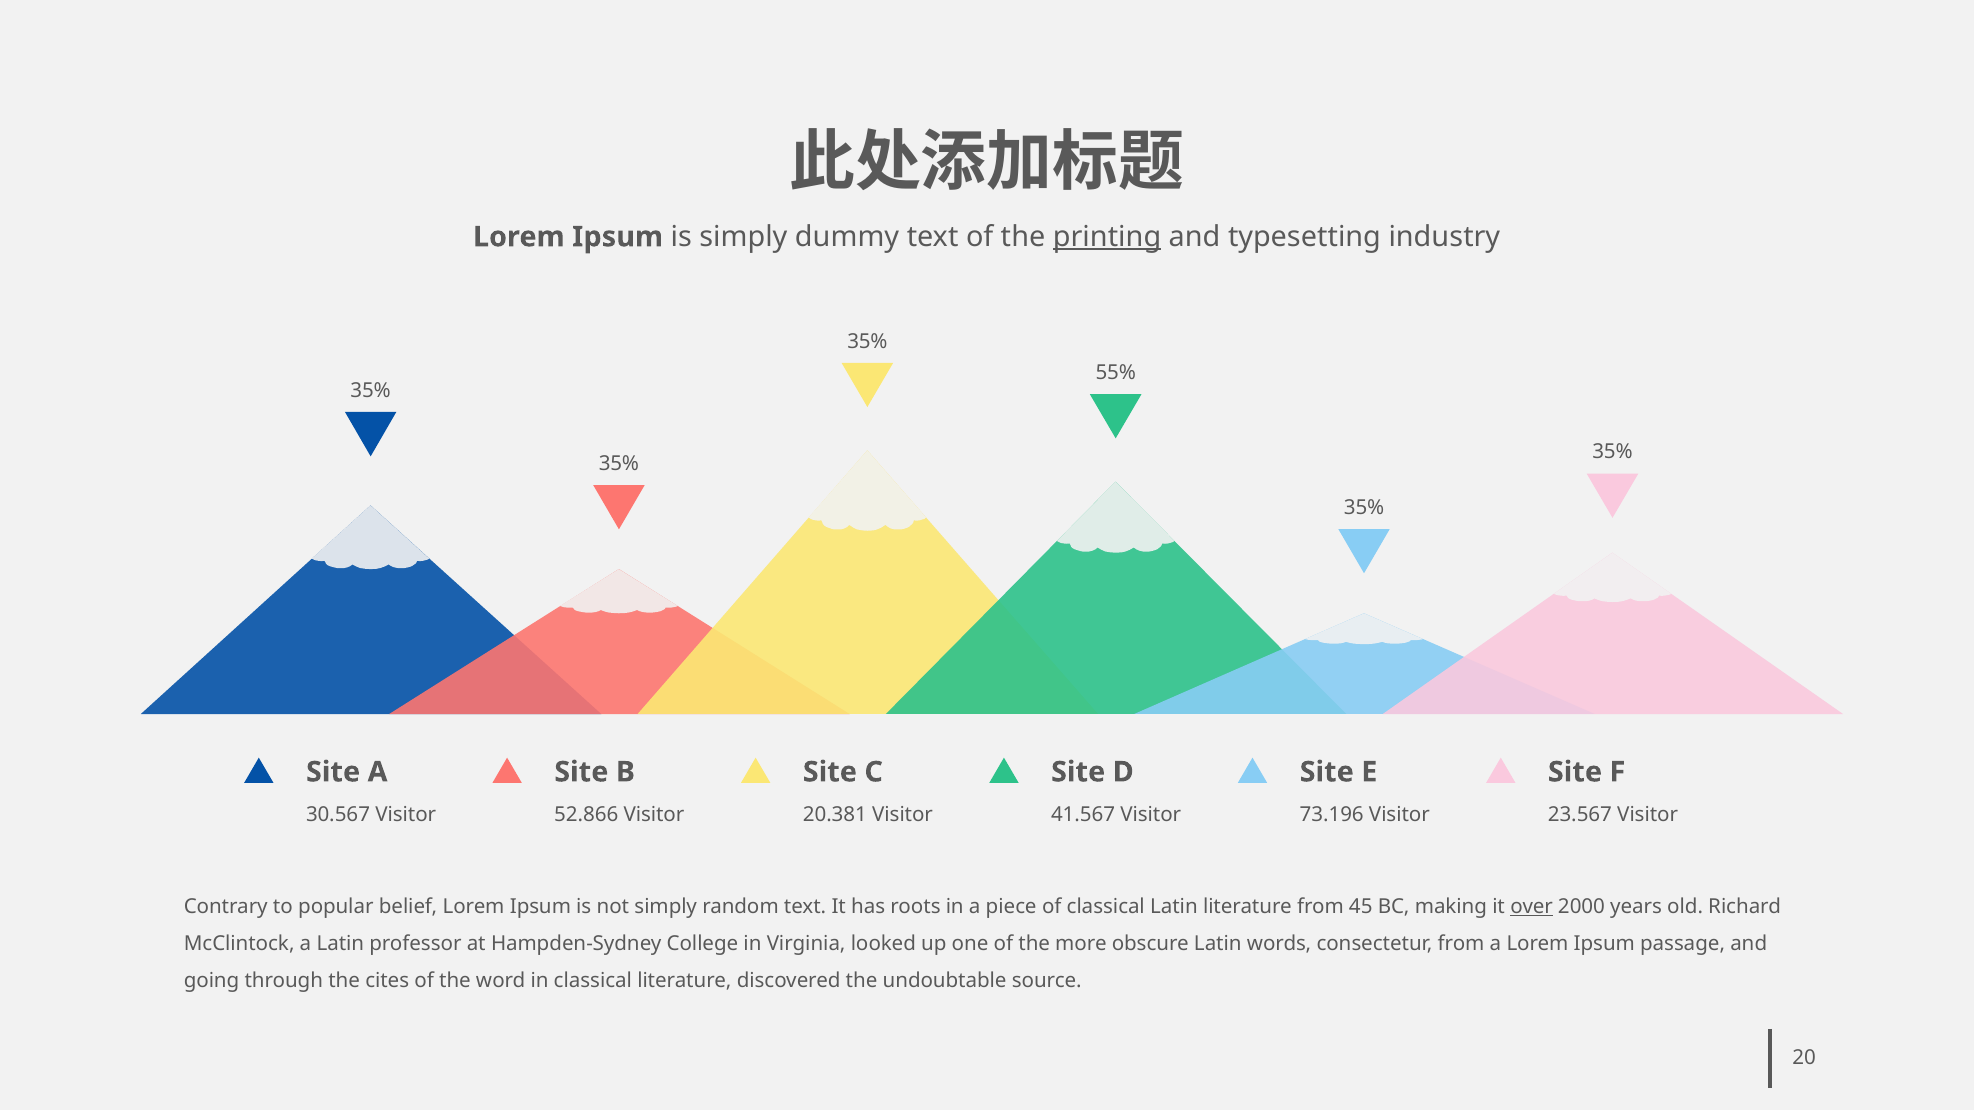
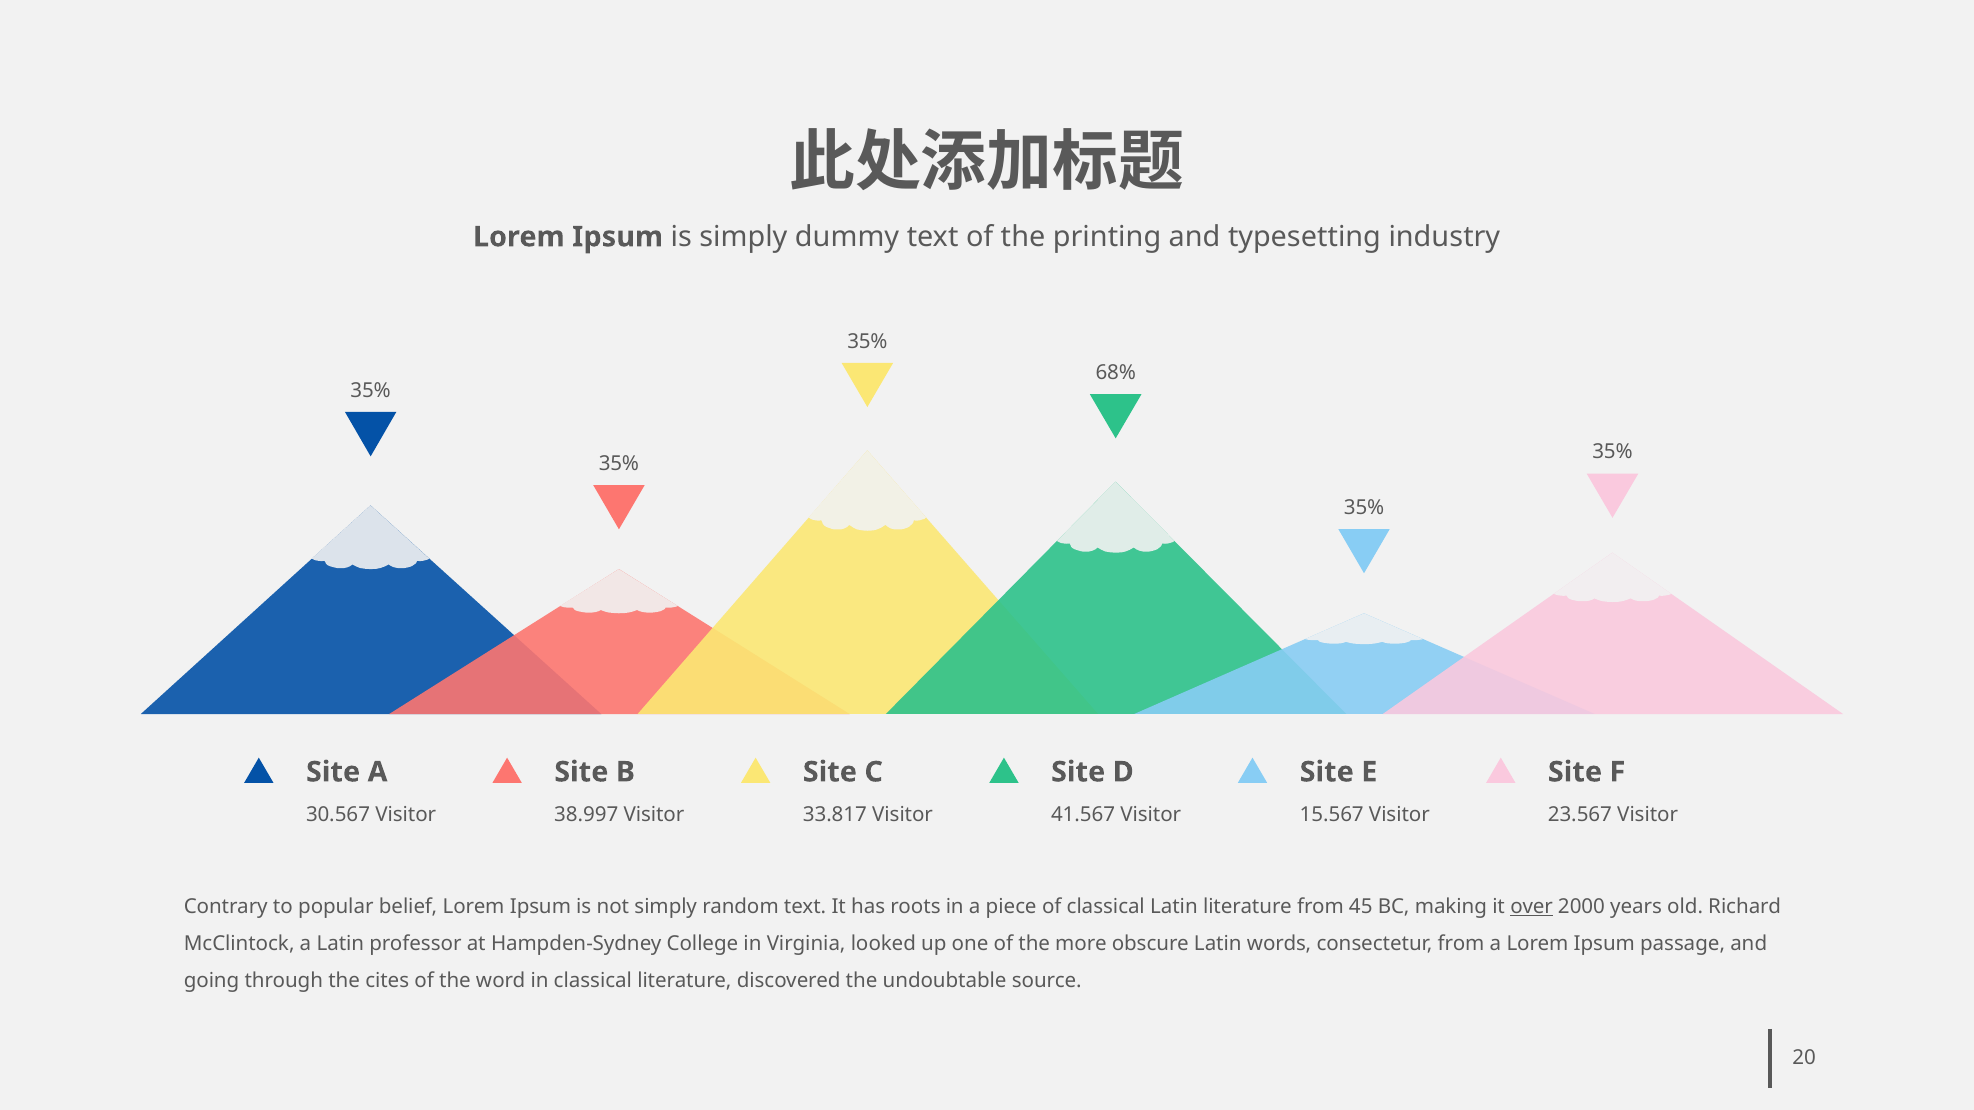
printing underline: present -> none
55%: 55% -> 68%
52.866: 52.866 -> 38.997
20.381: 20.381 -> 33.817
73.196: 73.196 -> 15.567
